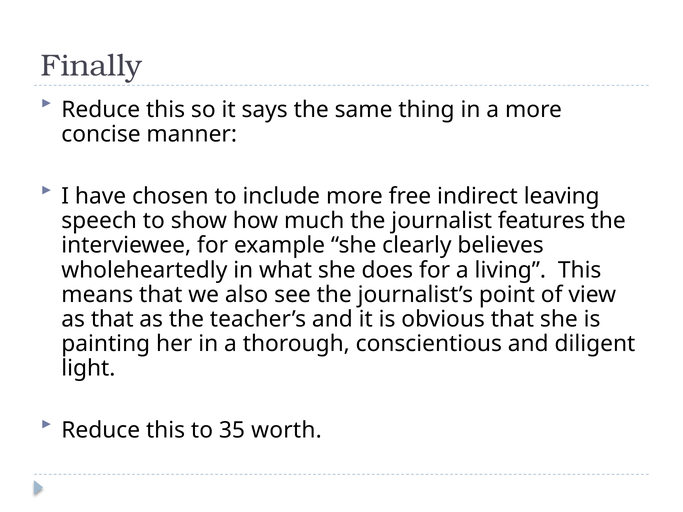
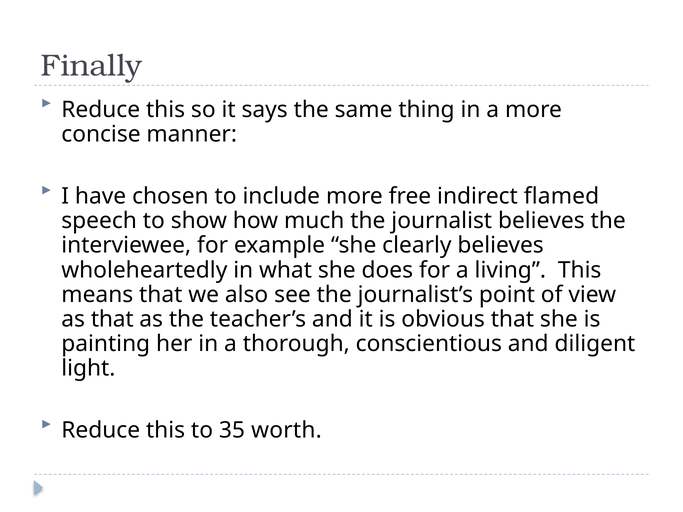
leaving: leaving -> flamed
journalist features: features -> believes
